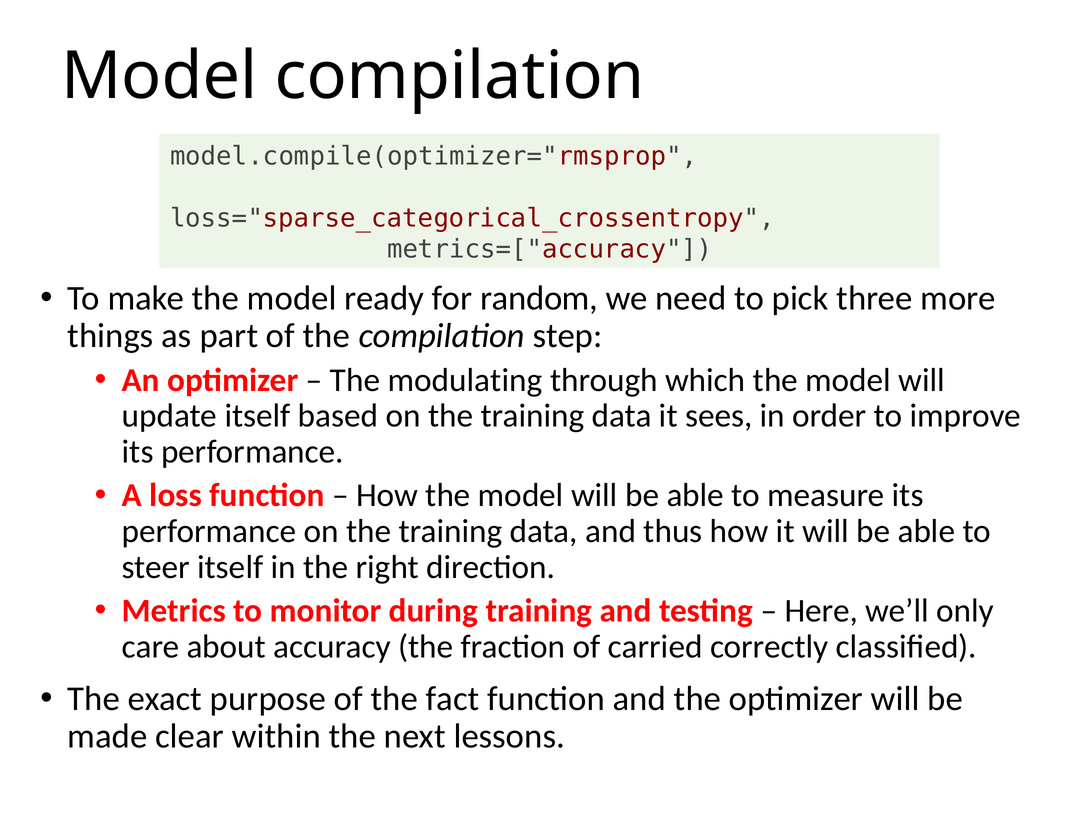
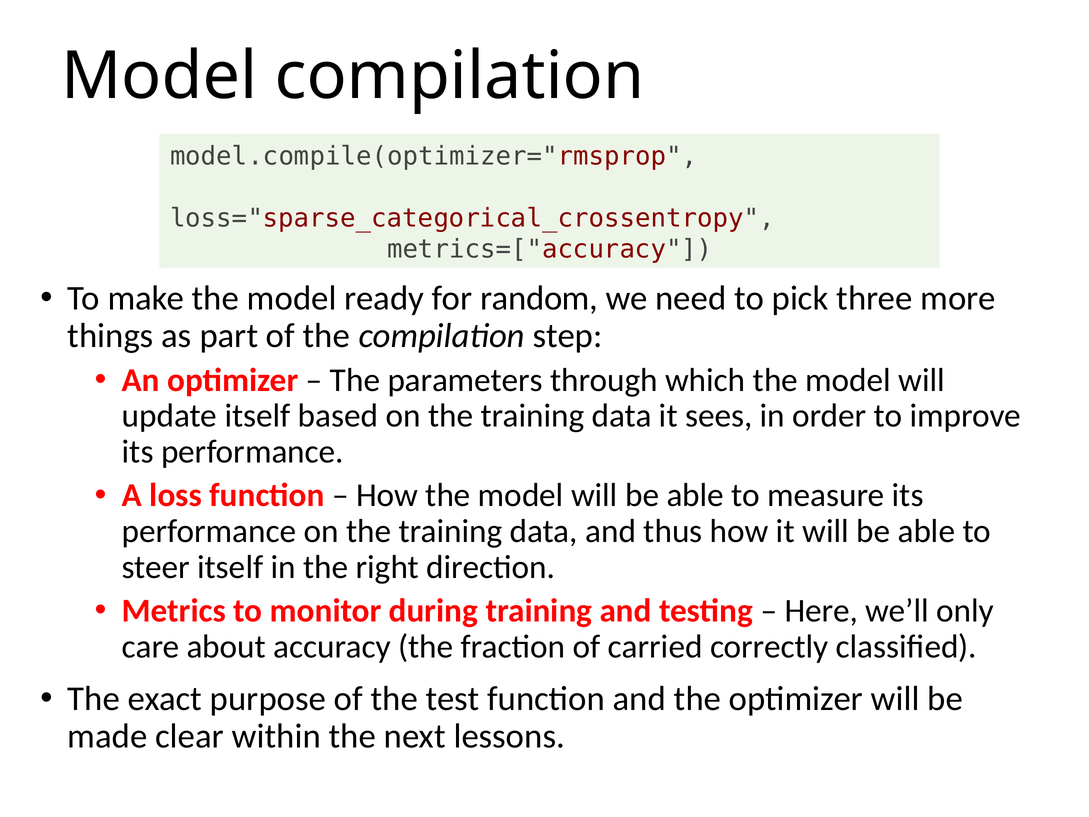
modulating: modulating -> parameters
fact: fact -> test
